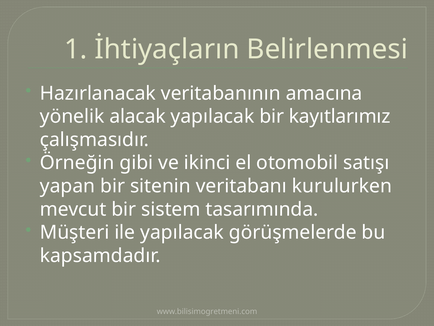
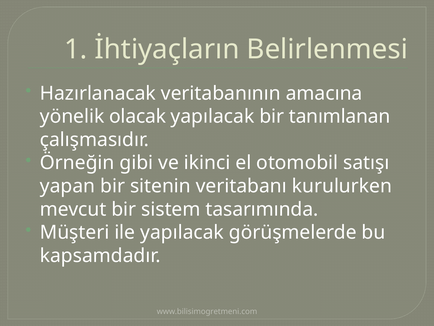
alacak: alacak -> olacak
kayıtlarımız: kayıtlarımız -> tanımlanan
